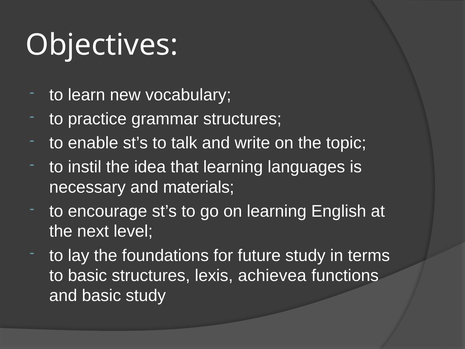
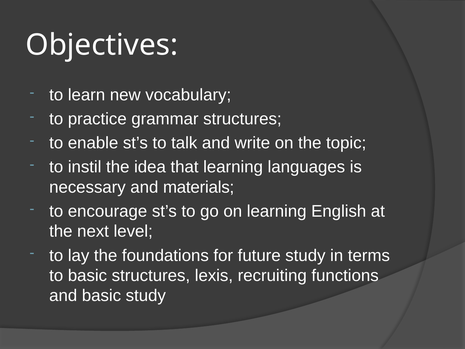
achievea: achievea -> recruiting
